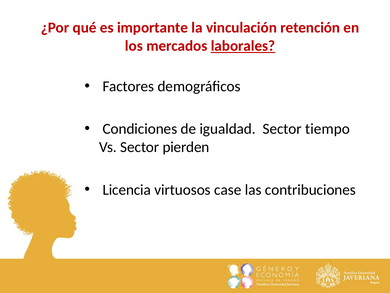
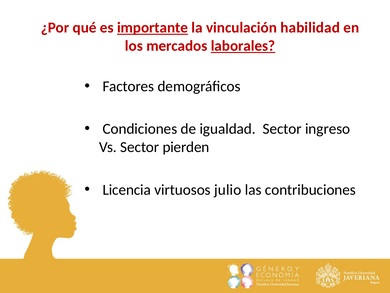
importante underline: none -> present
retención: retención -> habilidad
tiempo: tiempo -> ingreso
case: case -> julio
